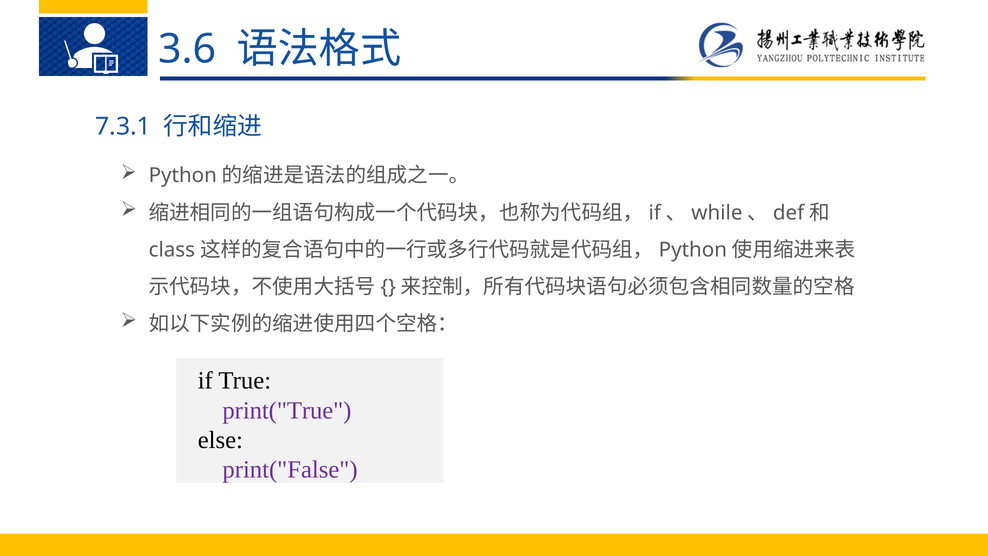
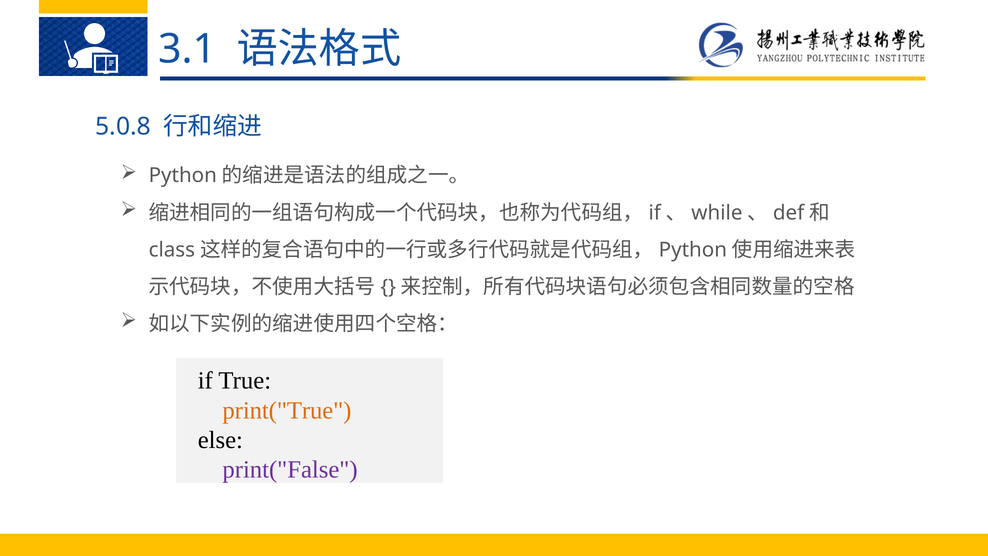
3.6: 3.6 -> 3.1
7.3.1: 7.3.1 -> 5.0.8
print("True colour: purple -> orange
